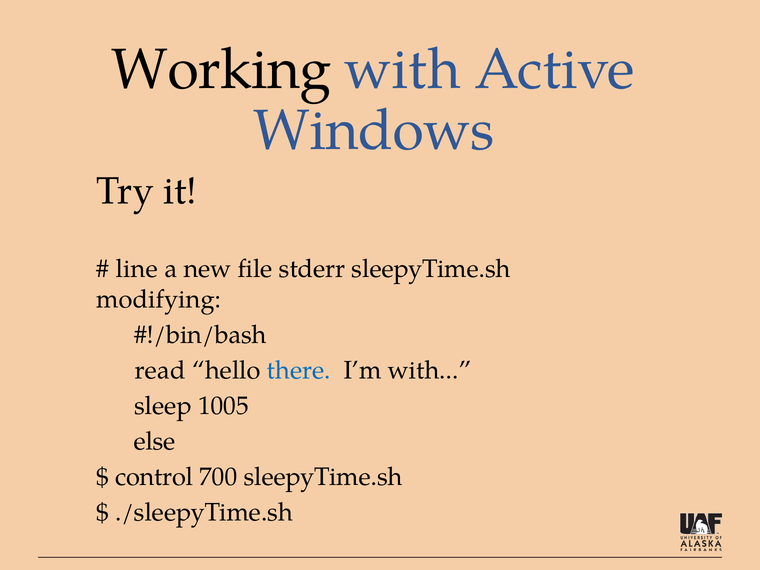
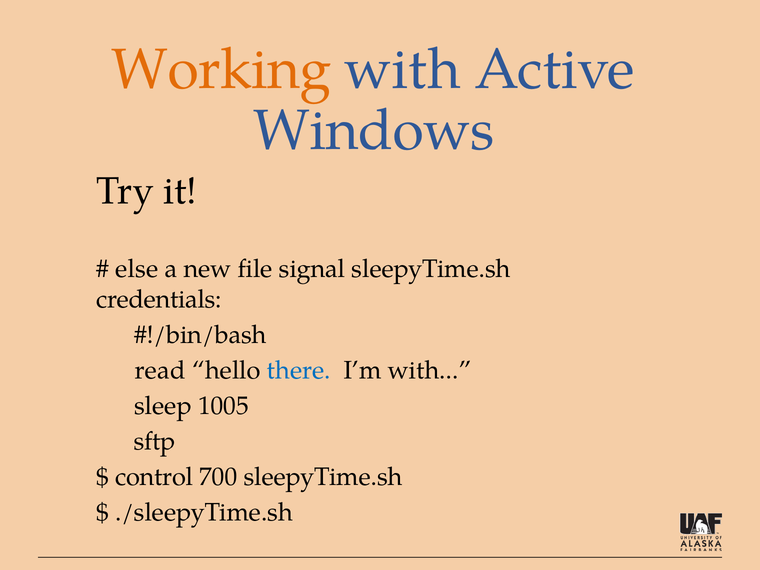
Working colour: black -> orange
line: line -> else
stderr: stderr -> signal
modifying: modifying -> credentials
else: else -> sftp
